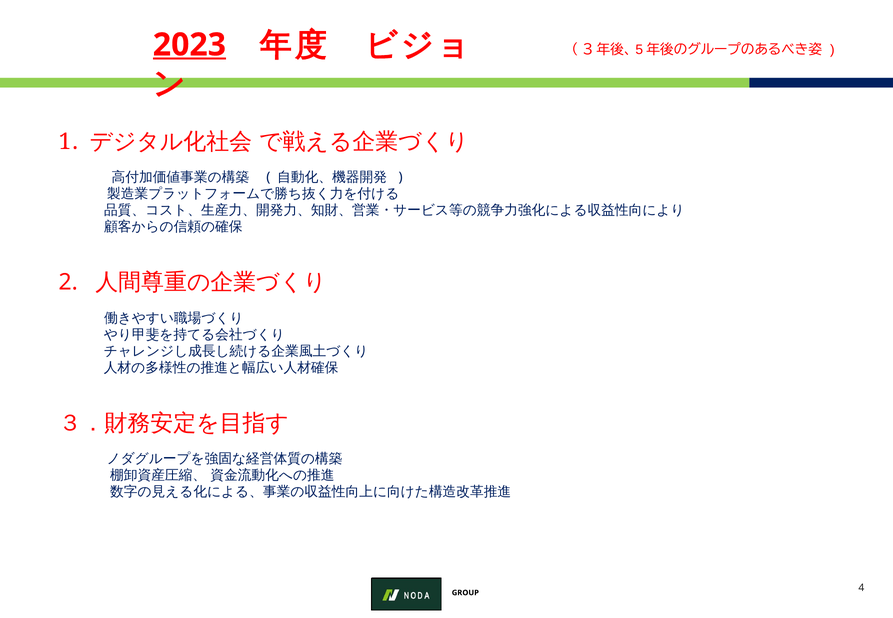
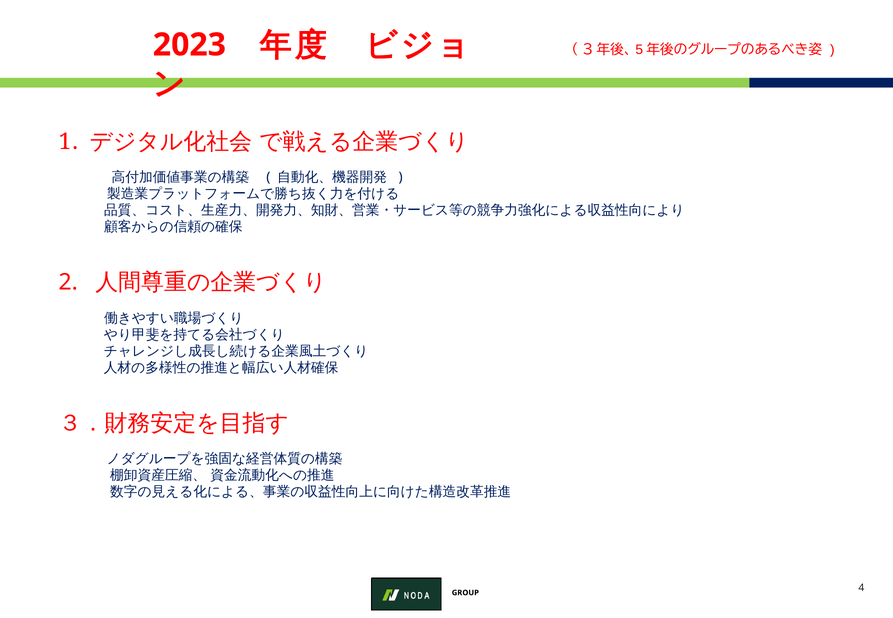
2023 underline: present -> none
